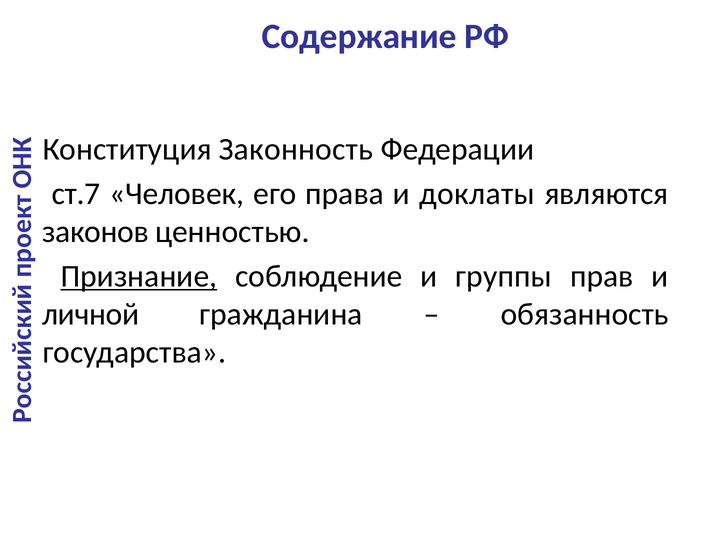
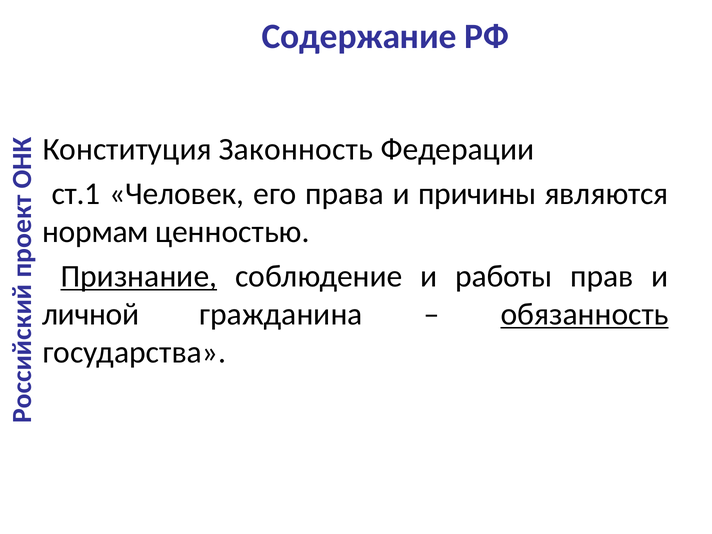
ст.7: ст.7 -> ст.1
доклаты: доклаты -> причины
законов: законов -> нормам
группы: группы -> работы
обязанность underline: none -> present
